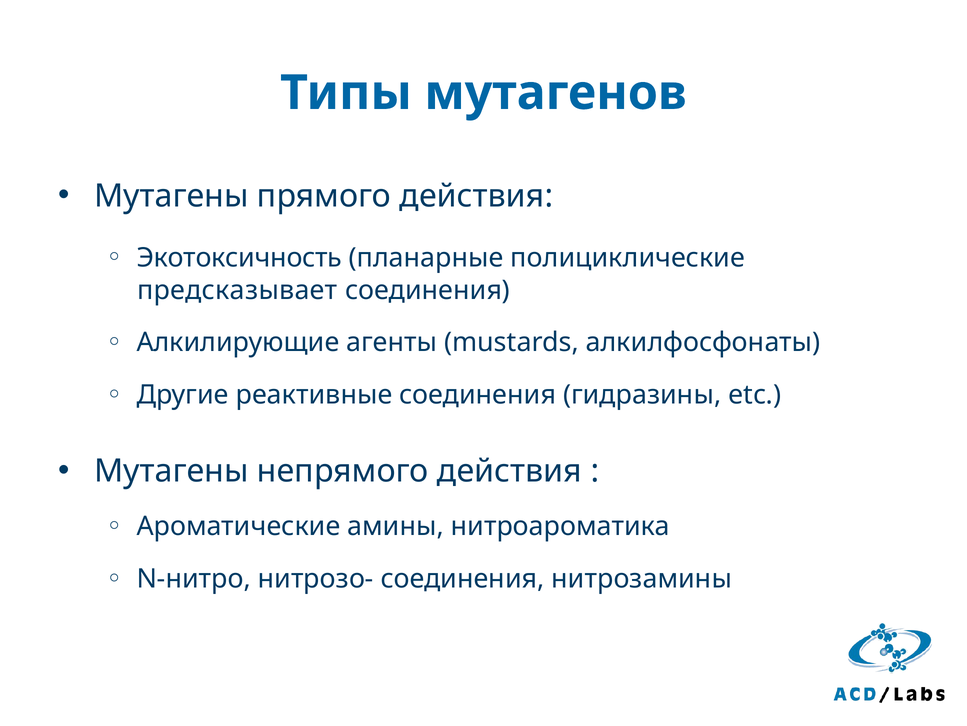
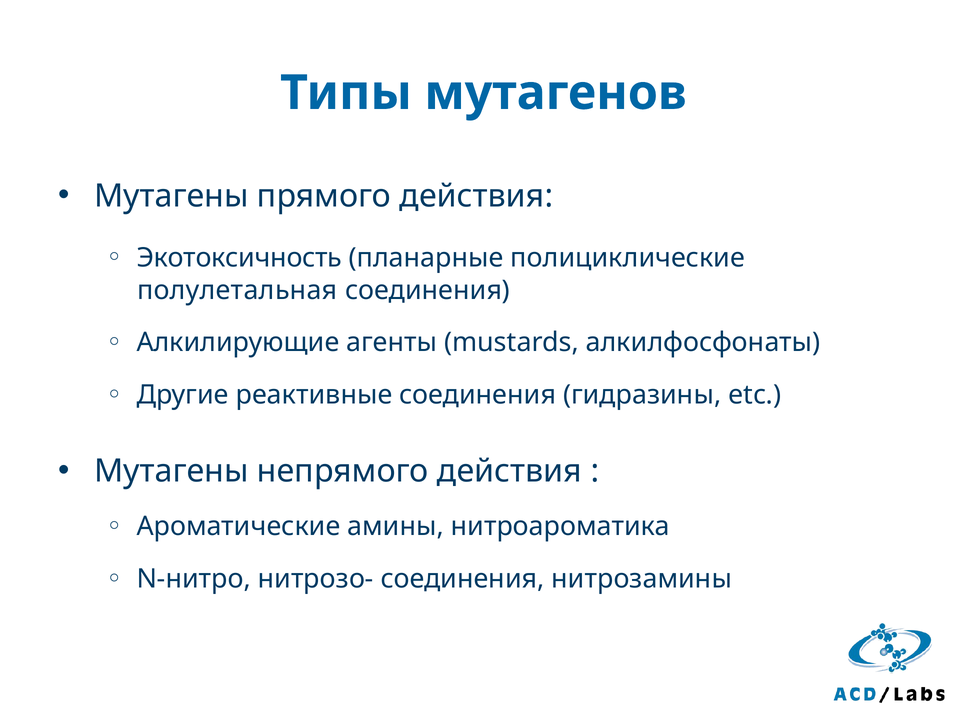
предсказывает: предсказывает -> полулетальная
